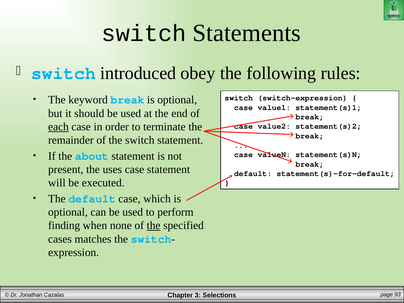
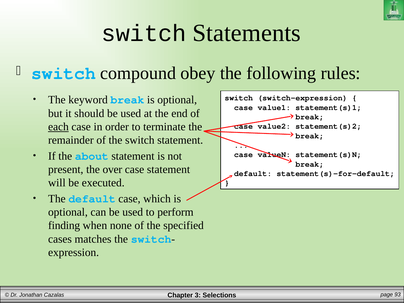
introduced: introduced -> compound
uses: uses -> over
the at (154, 226) underline: present -> none
